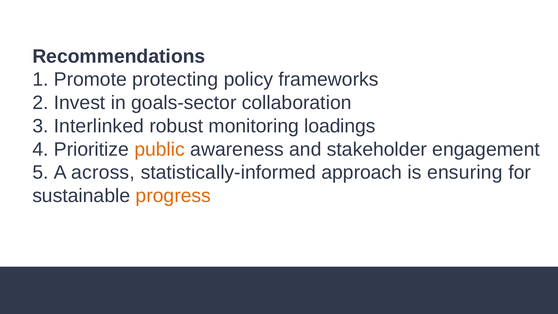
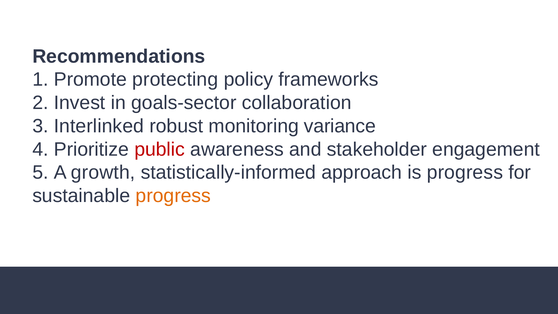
loadings: loadings -> variance
public colour: orange -> red
across: across -> growth
is ensuring: ensuring -> progress
